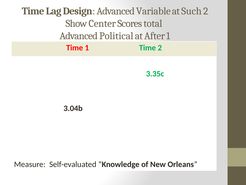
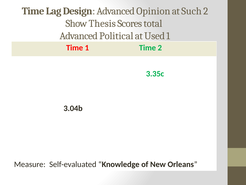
Variable: Variable -> Opinion
Center: Center -> Thesis
After: After -> Used
